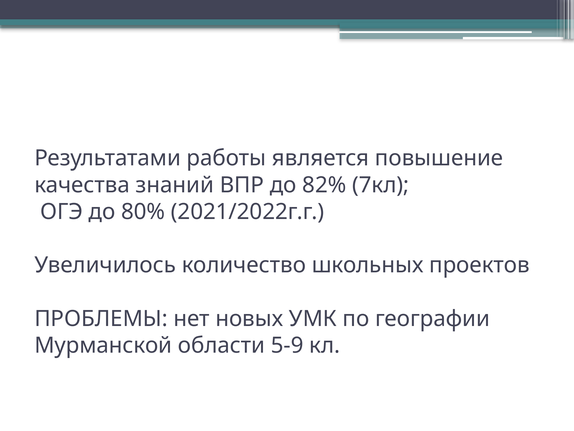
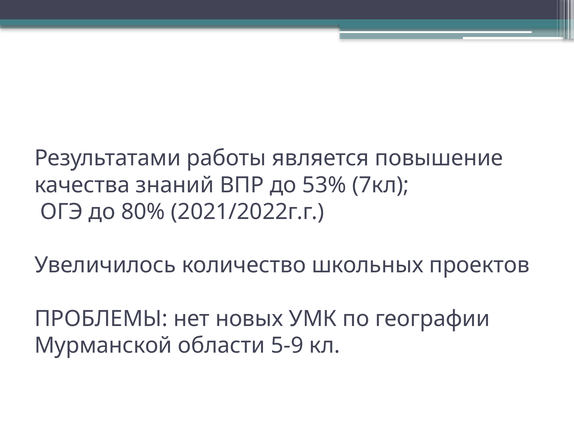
82%: 82% -> 53%
